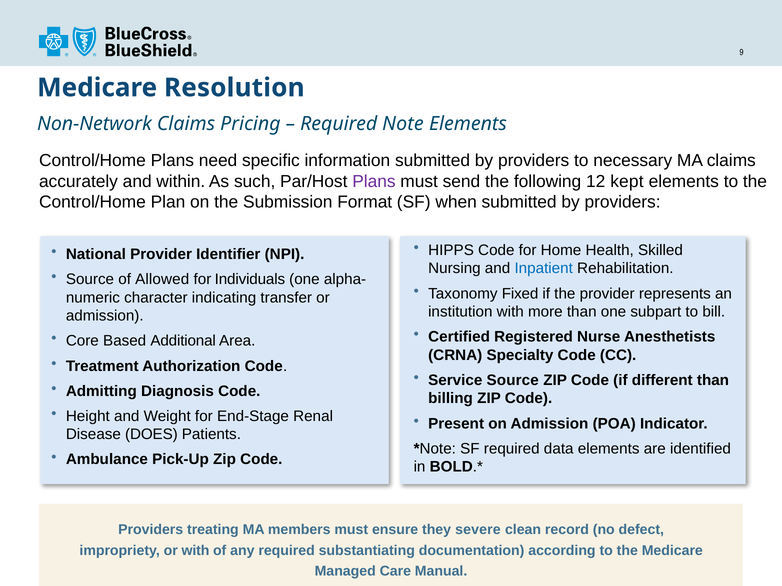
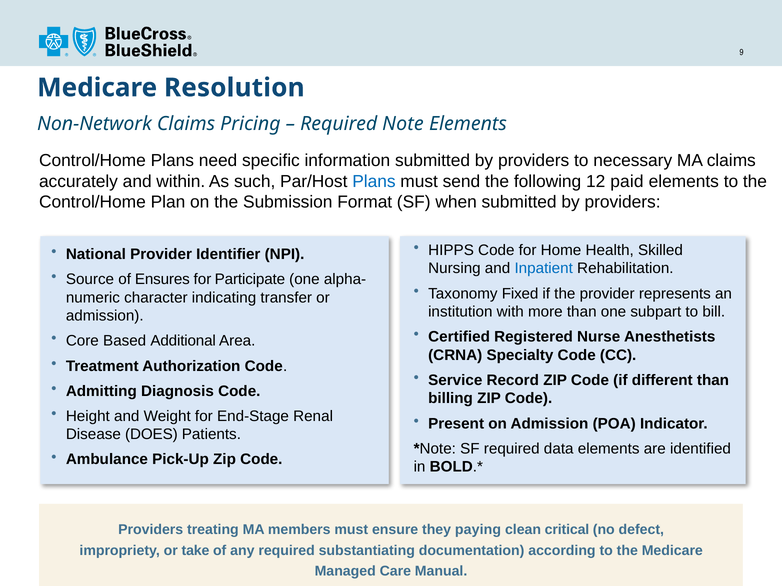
Plans at (374, 182) colour: purple -> blue
kept: kept -> paid
Allowed: Allowed -> Ensures
Individuals: Individuals -> Participate
Service Source: Source -> Record
severe: severe -> paying
record: record -> critical
or with: with -> take
